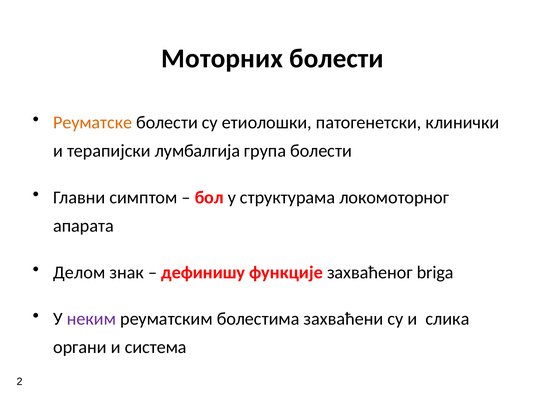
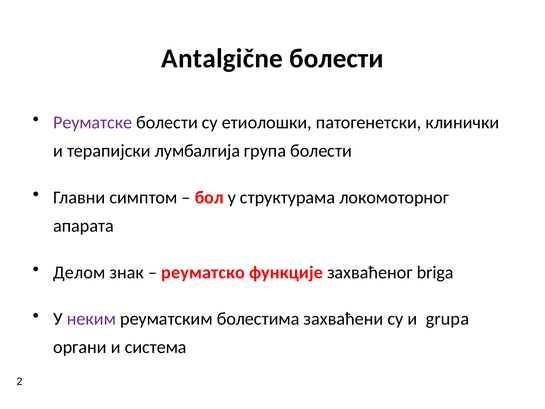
Моторних: Моторних -> Antalgične
Реуматске colour: orange -> purple
дефинишу: дефинишу -> реуматско
слика: слика -> grupa
